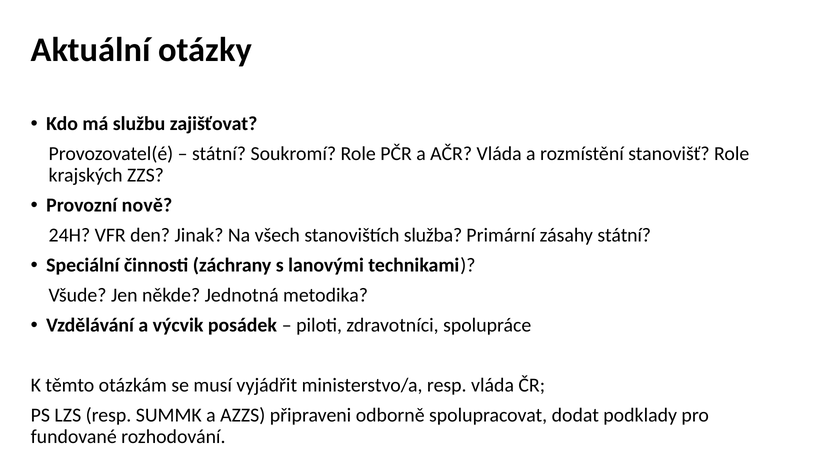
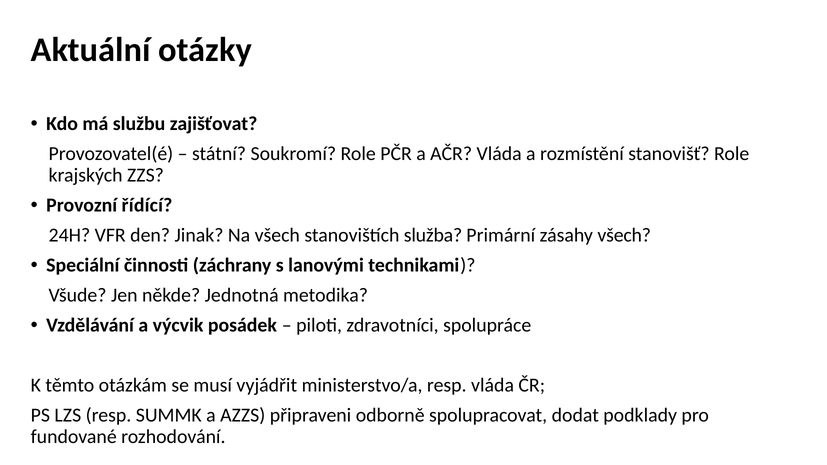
nově: nově -> řídící
zásahy státní: státní -> všech
